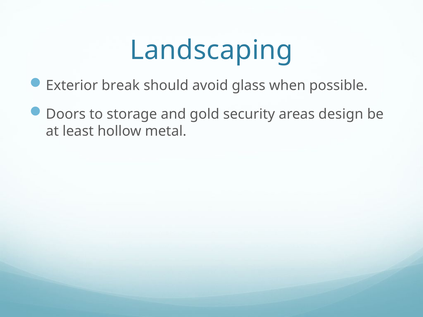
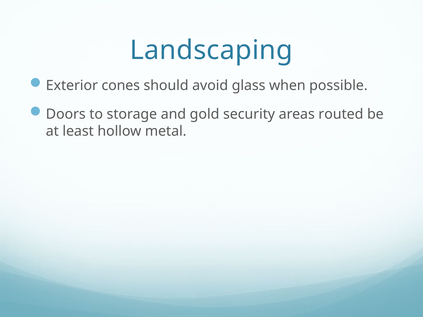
break: break -> cones
design: design -> routed
